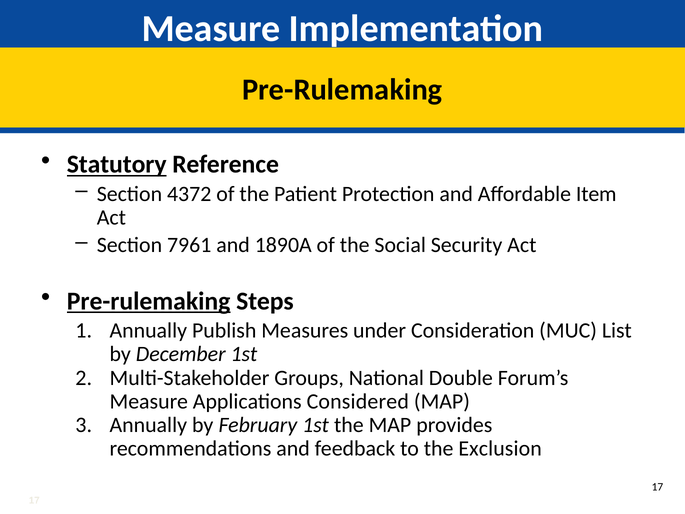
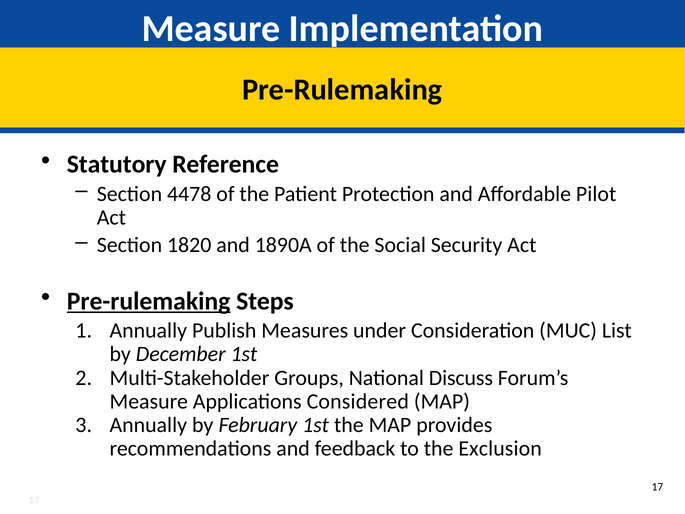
Statutory underline: present -> none
4372: 4372 -> 4478
Item: Item -> Pilot
7961: 7961 -> 1820
Double: Double -> Discuss
